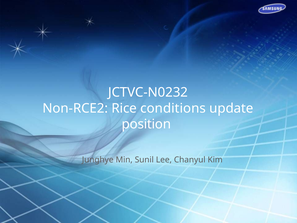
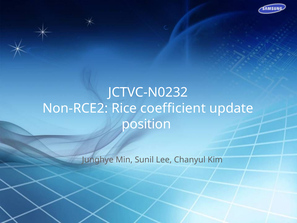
conditions: conditions -> coefficient
